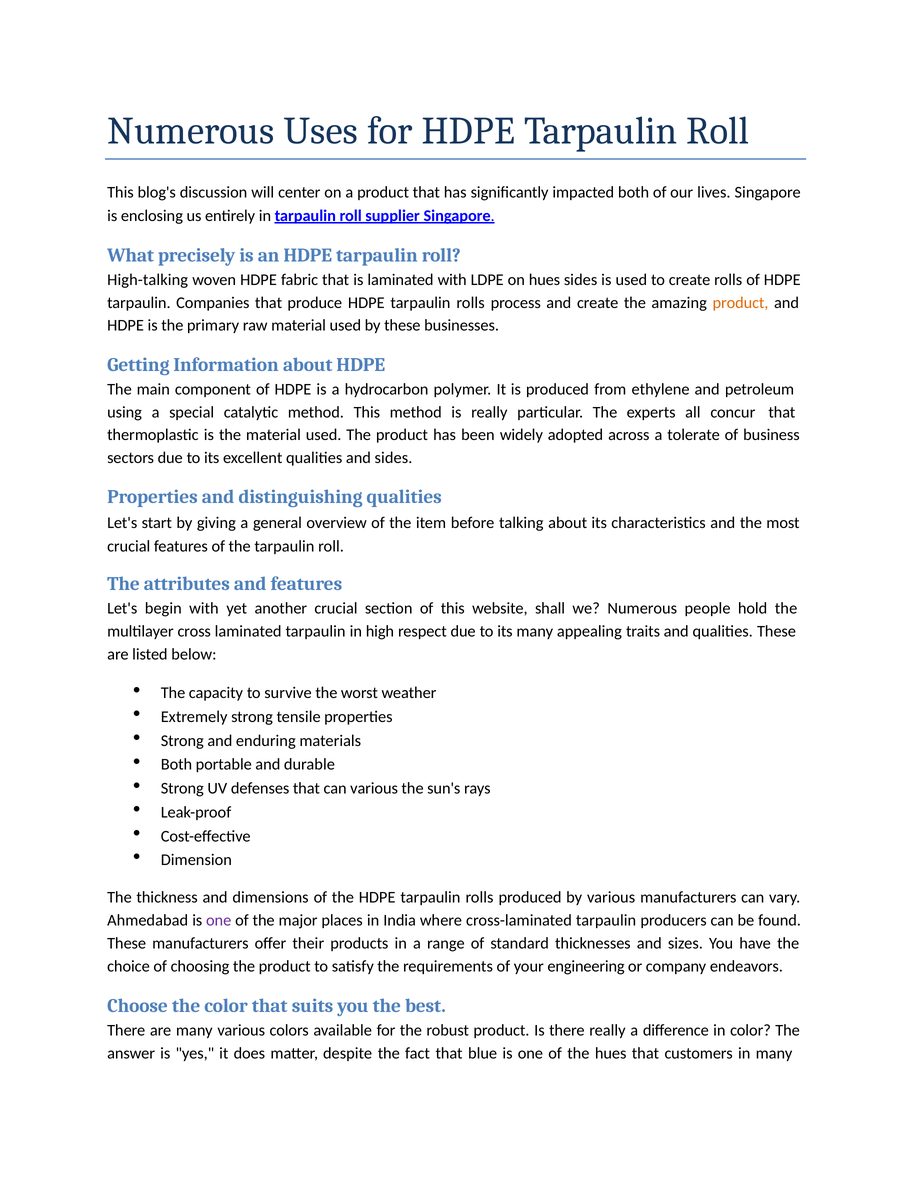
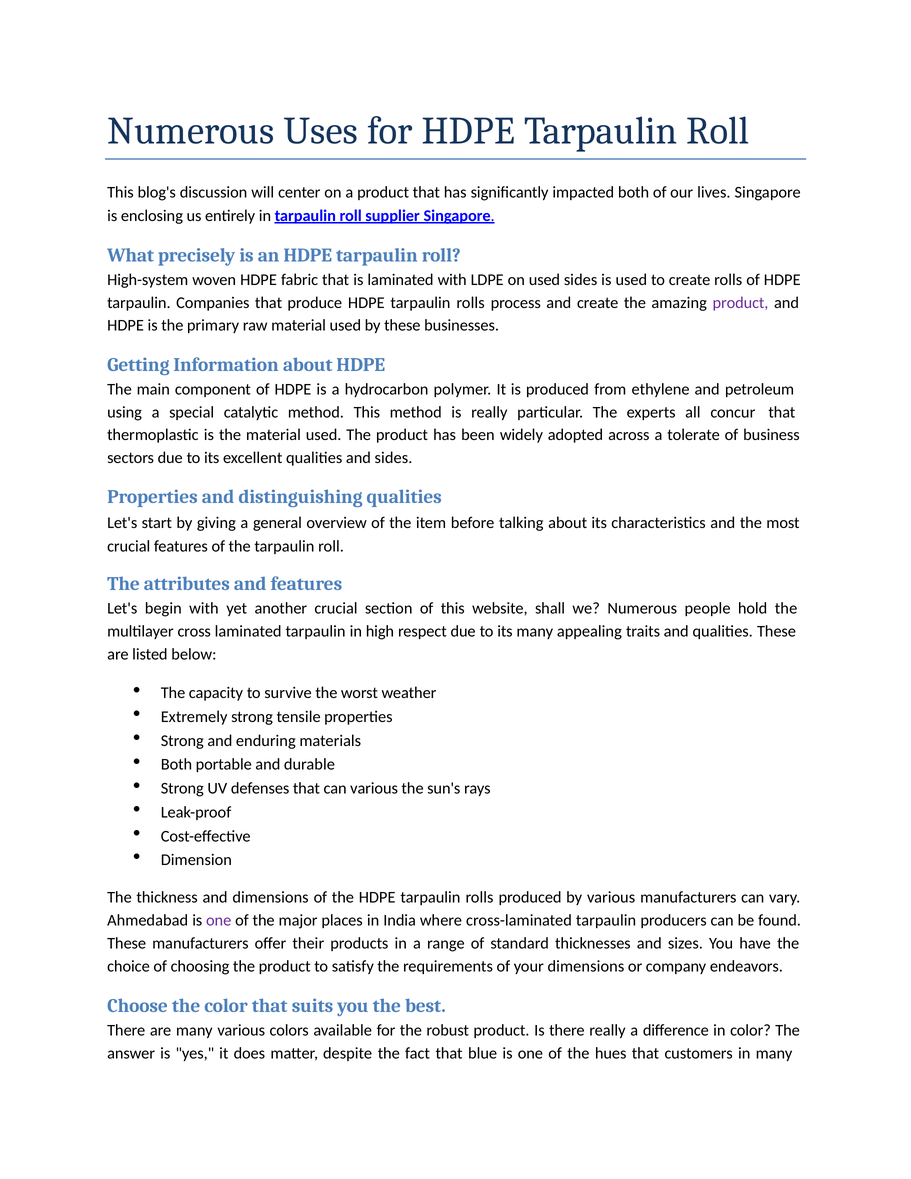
High-talking: High-talking -> High-system
on hues: hues -> used
product at (740, 303) colour: orange -> purple
your engineering: engineering -> dimensions
